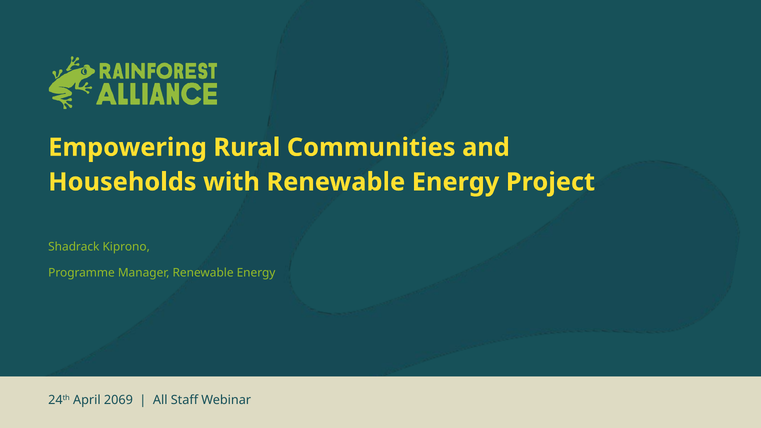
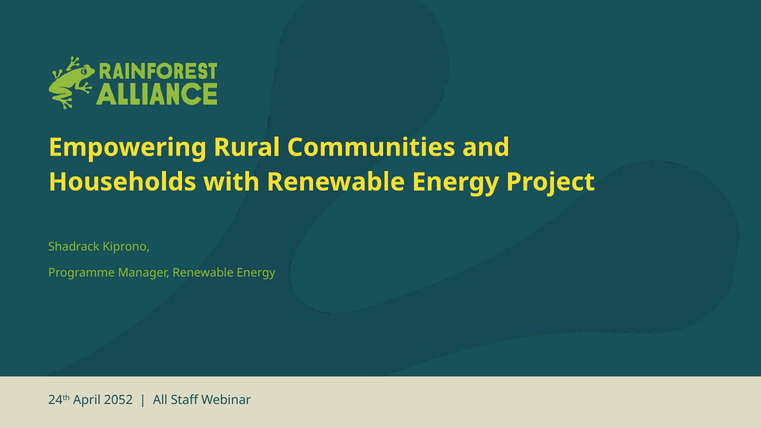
2069: 2069 -> 2052
